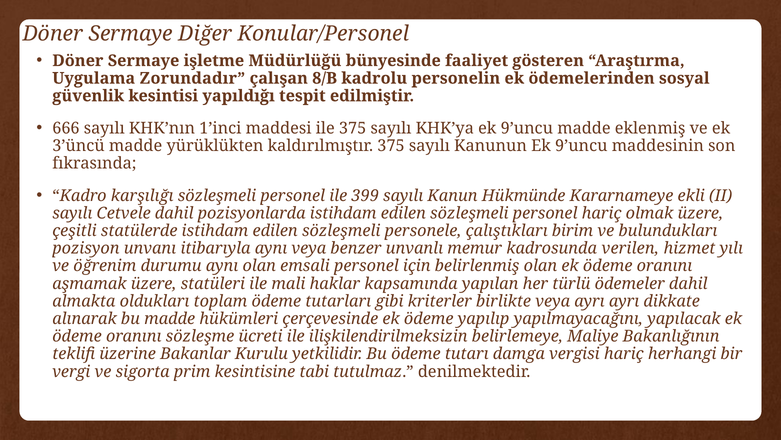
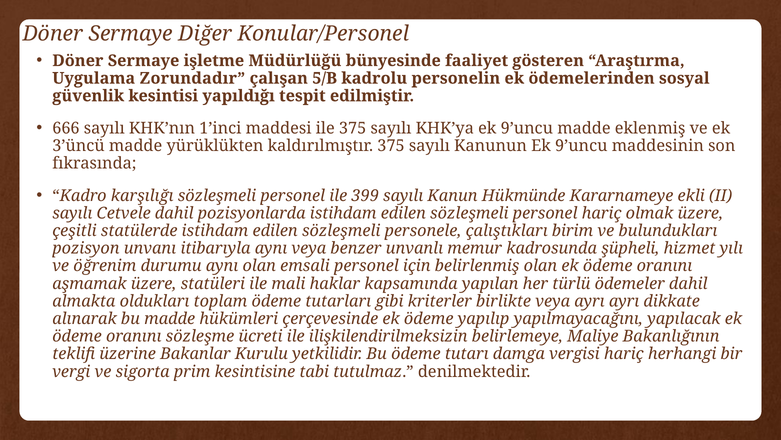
8/B: 8/B -> 5/B
verilen: verilen -> şüpheli
